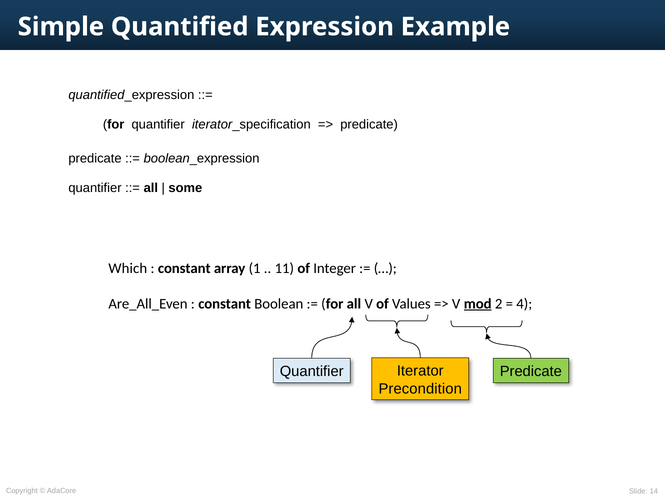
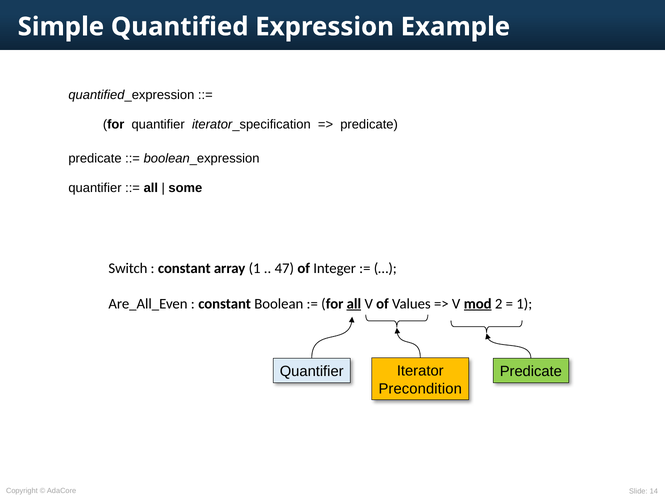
Which: Which -> Switch
11: 11 -> 47
all at (354, 304) underline: none -> present
4 at (524, 304): 4 -> 1
